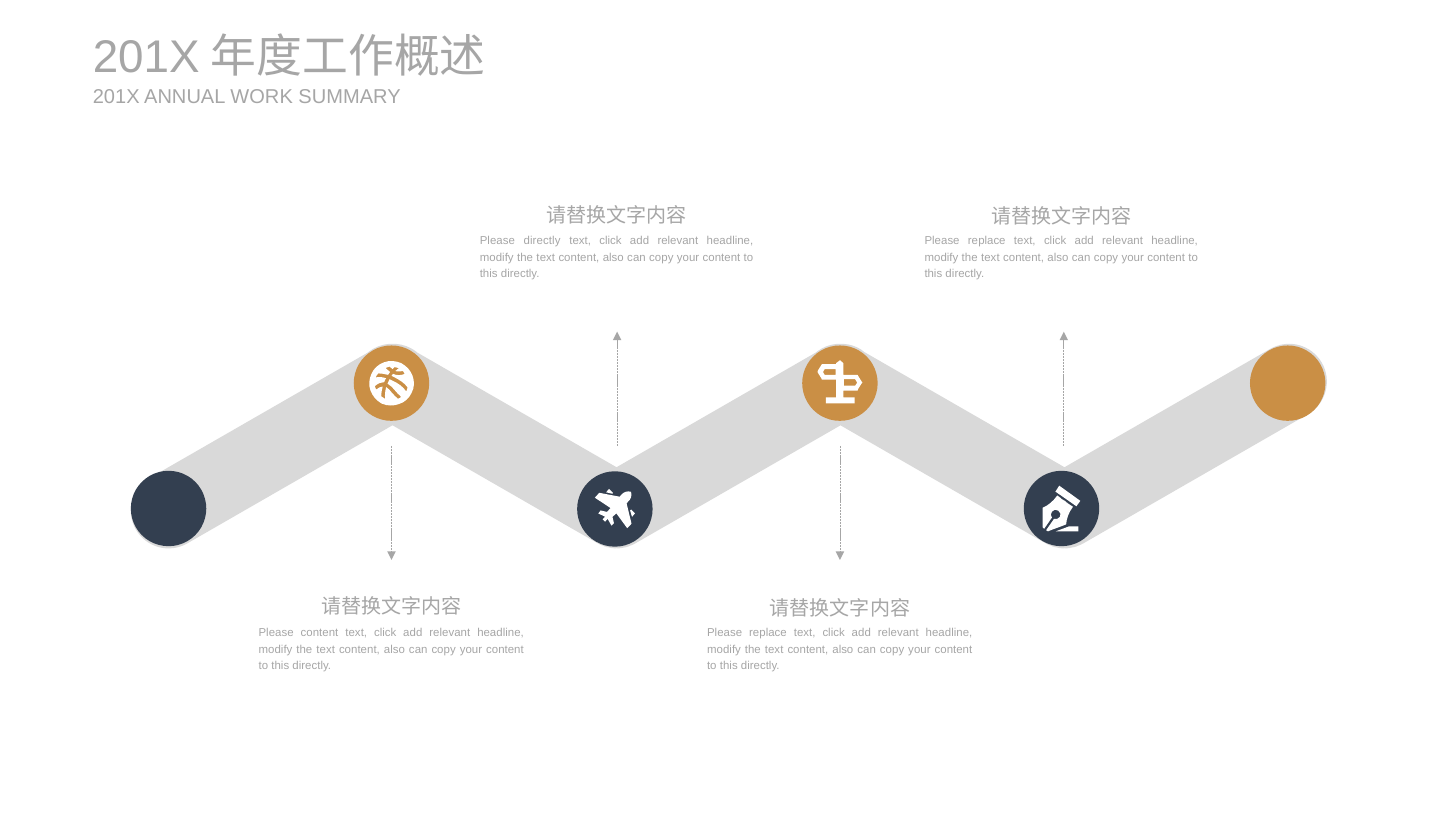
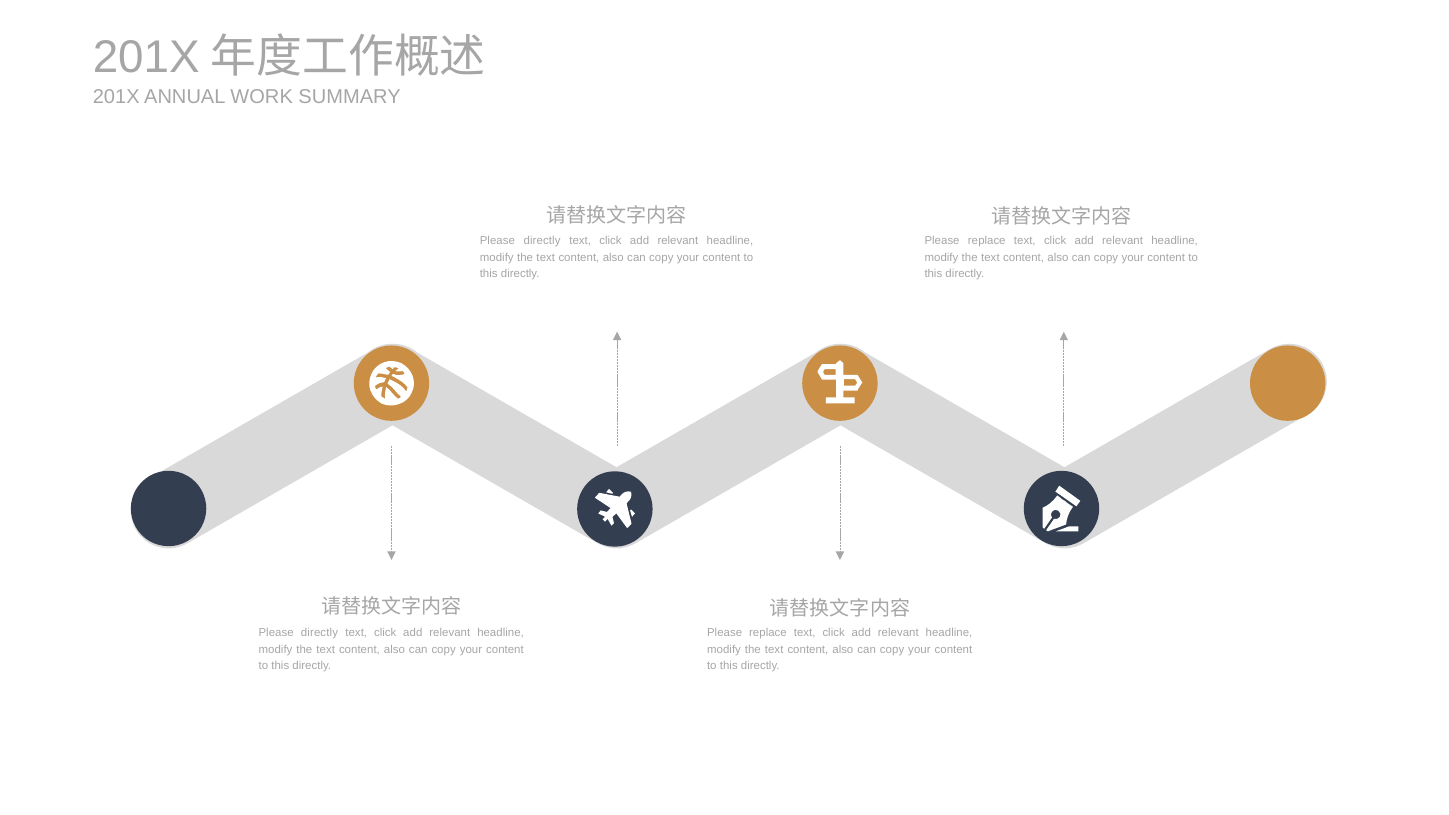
content at (320, 633): content -> directly
